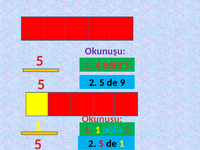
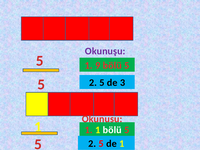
4: 4 -> 9
9: 9 -> 3
bölü at (112, 130) colour: light blue -> white
